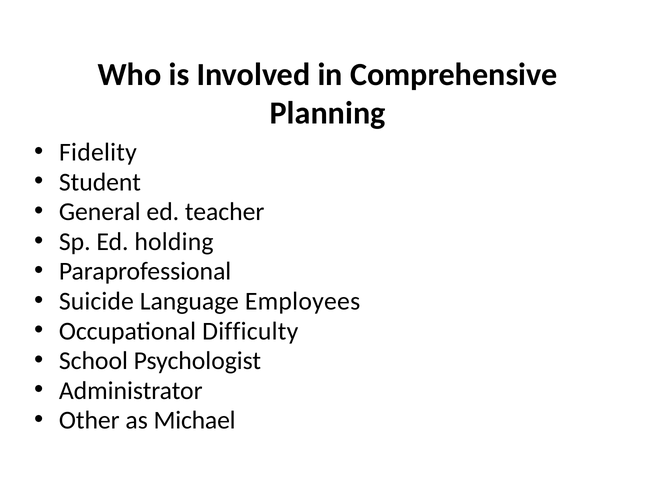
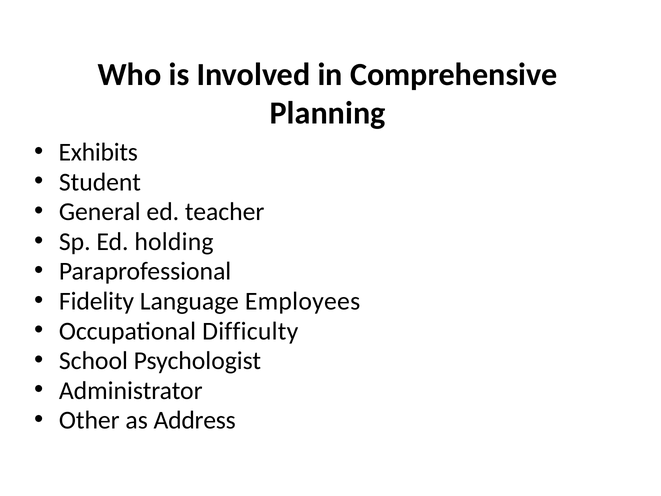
Fidelity: Fidelity -> Exhibits
Suicide: Suicide -> Fidelity
Michael: Michael -> Address
